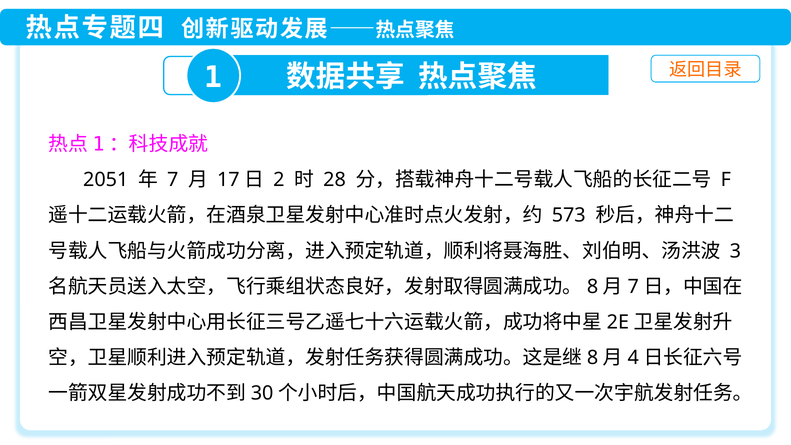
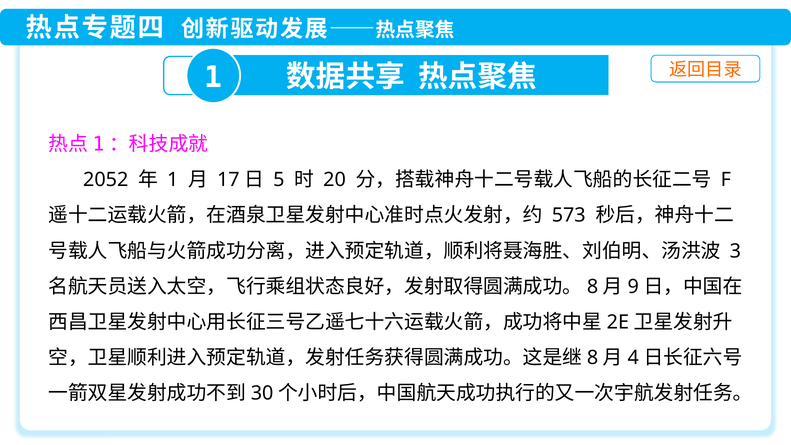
2051: 2051 -> 2052
7 at (173, 180): 7 -> 1
2: 2 -> 5
28: 28 -> 20
7 at (633, 287): 7 -> 9
